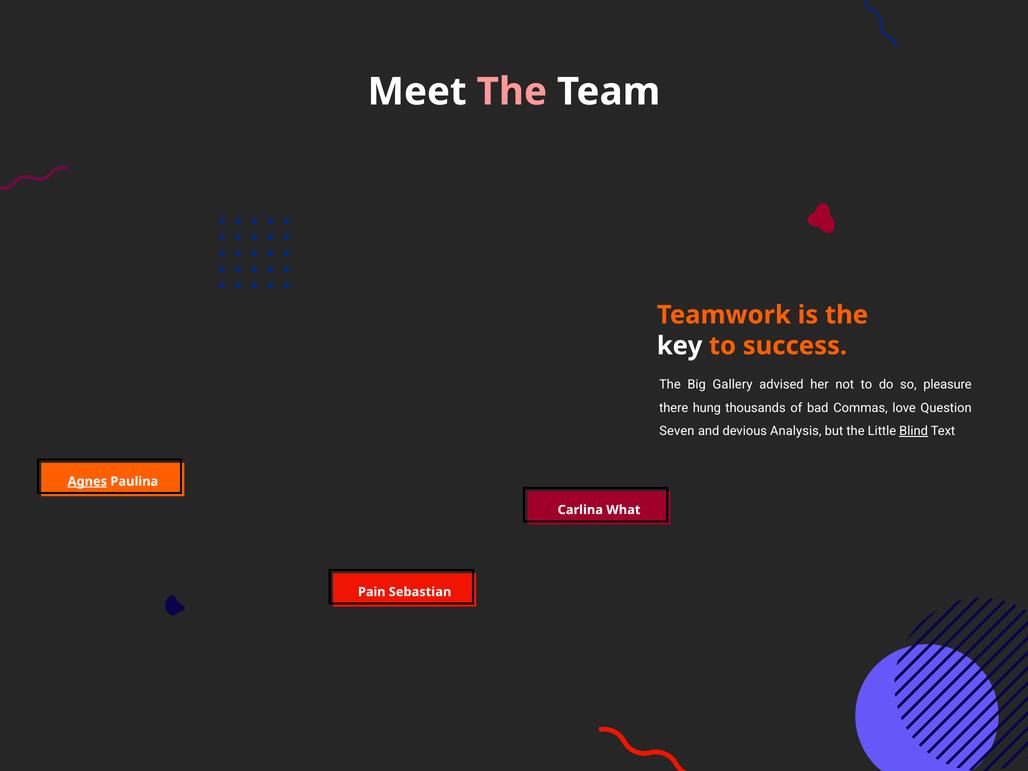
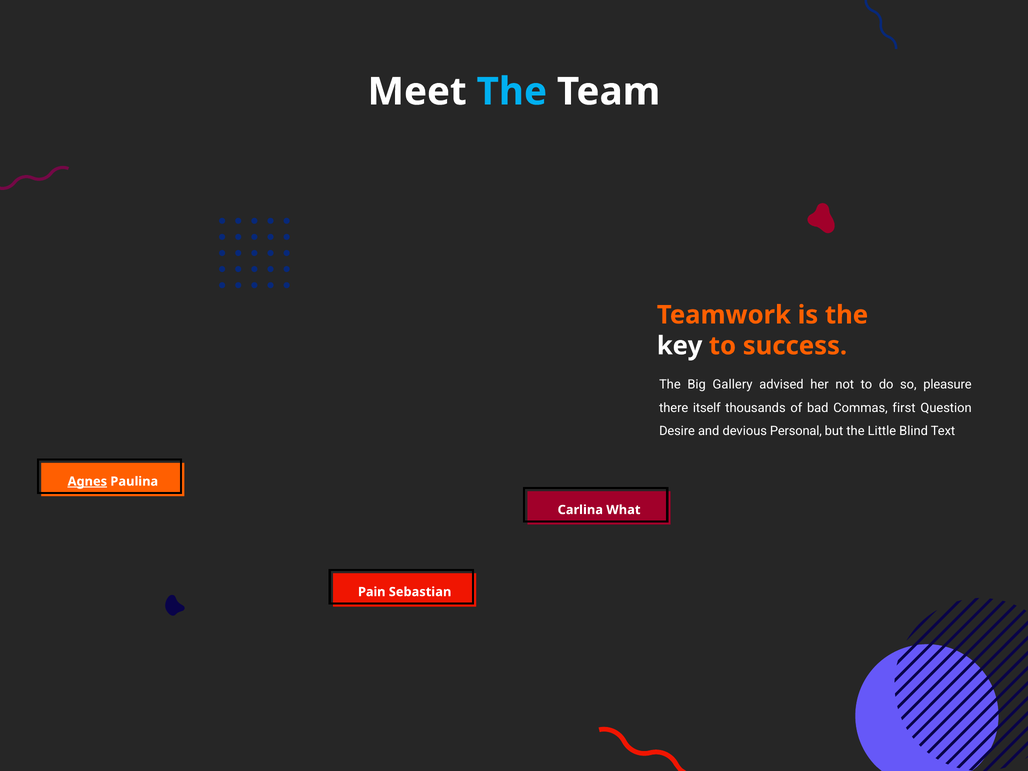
The at (512, 92) colour: pink -> light blue
hung: hung -> itself
love: love -> first
Seven: Seven -> Desire
Analysis: Analysis -> Personal
Blind underline: present -> none
